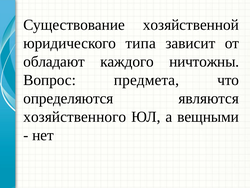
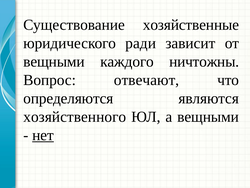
хозяйственной: хозяйственной -> хозяйственные
типа: типа -> ради
обладают at (54, 61): обладают -> вещными
предмета: предмета -> отвечают
нет underline: none -> present
